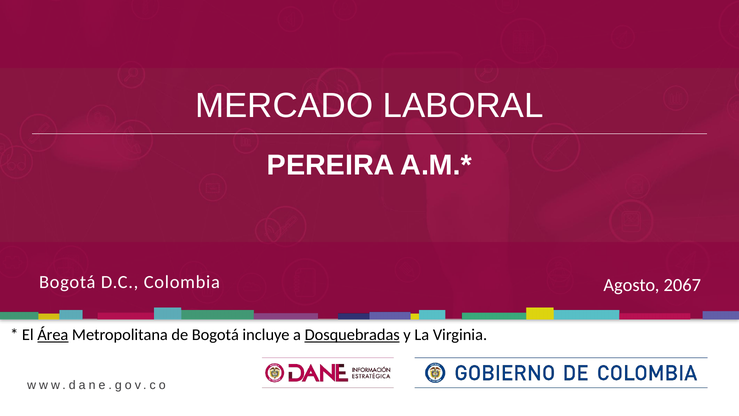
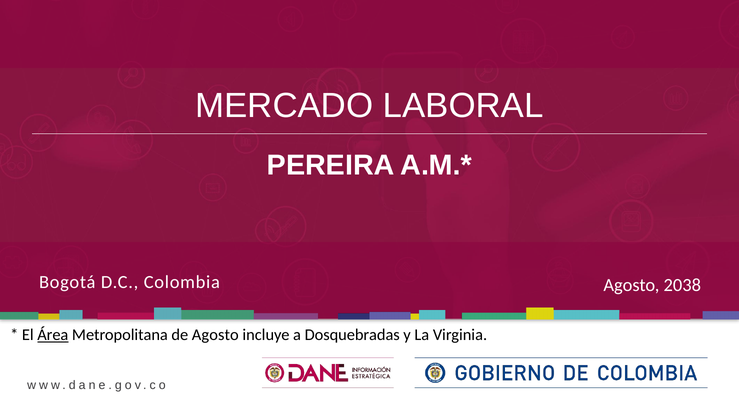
2067: 2067 -> 2038
de Bogotá: Bogotá -> Agosto
Dosquebradas underline: present -> none
